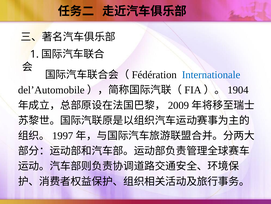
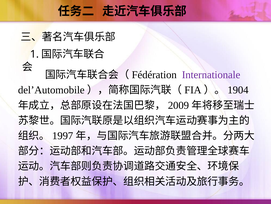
Internationale colour: blue -> purple
